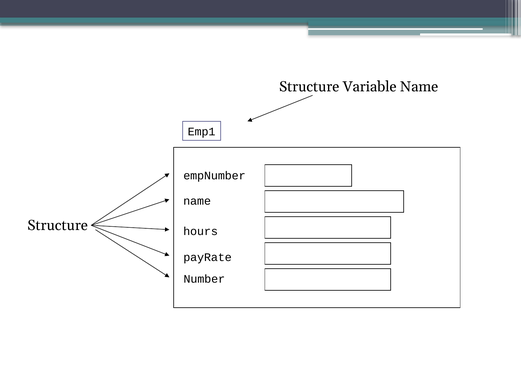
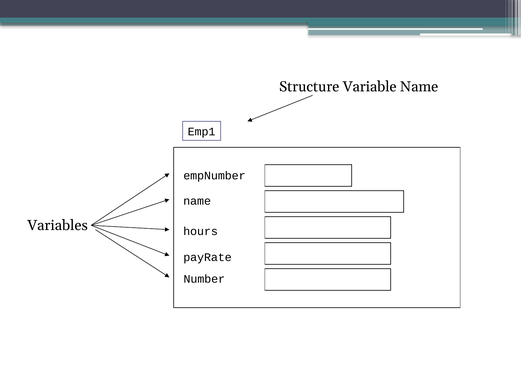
Structure at (58, 226): Structure -> Variables
